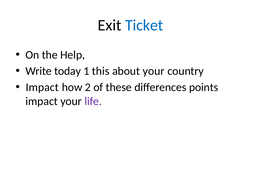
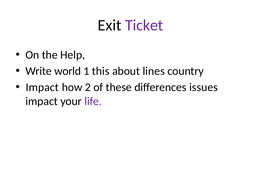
Ticket colour: blue -> purple
today: today -> world
about your: your -> lines
points: points -> issues
